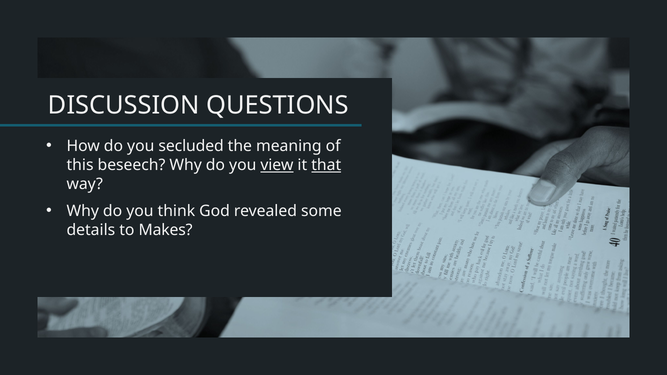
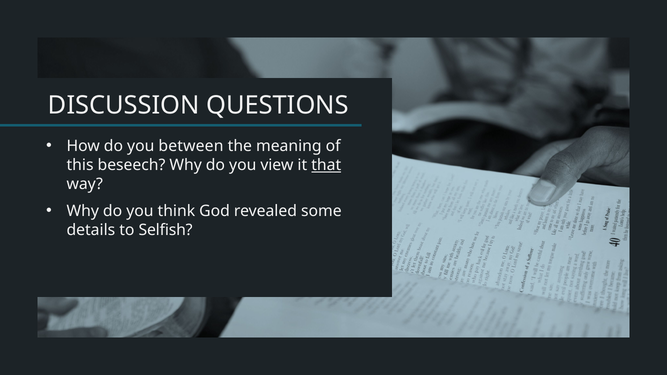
secluded: secluded -> between
view underline: present -> none
Makes: Makes -> Selfish
